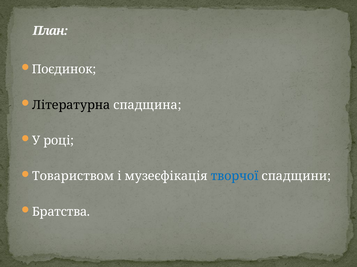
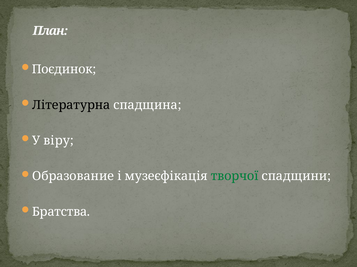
році: році -> віру
Товариством: Товариством -> Образование
творчої colour: blue -> green
